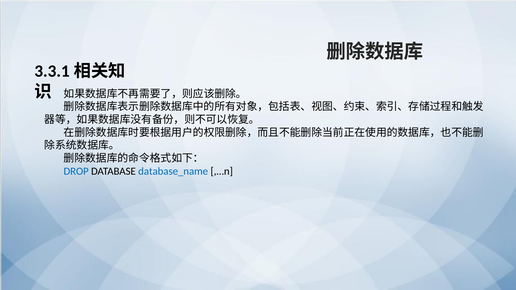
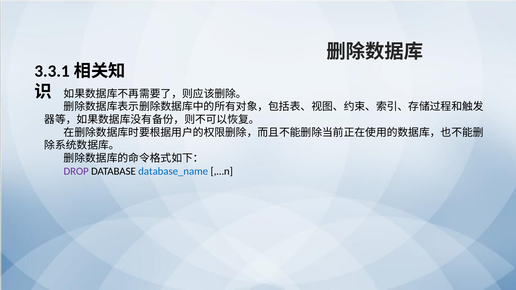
DROP colour: blue -> purple
